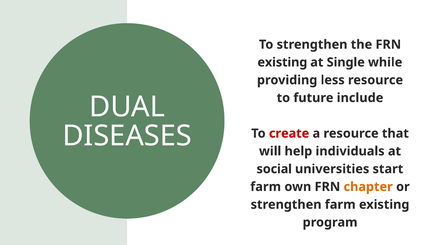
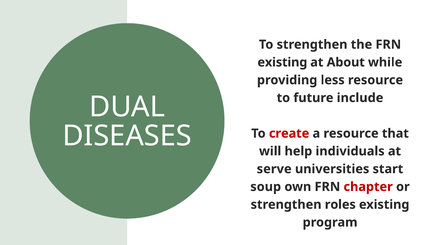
Single: Single -> About
social: social -> serve
farm at (266, 187): farm -> soup
chapter colour: orange -> red
strengthen farm: farm -> roles
